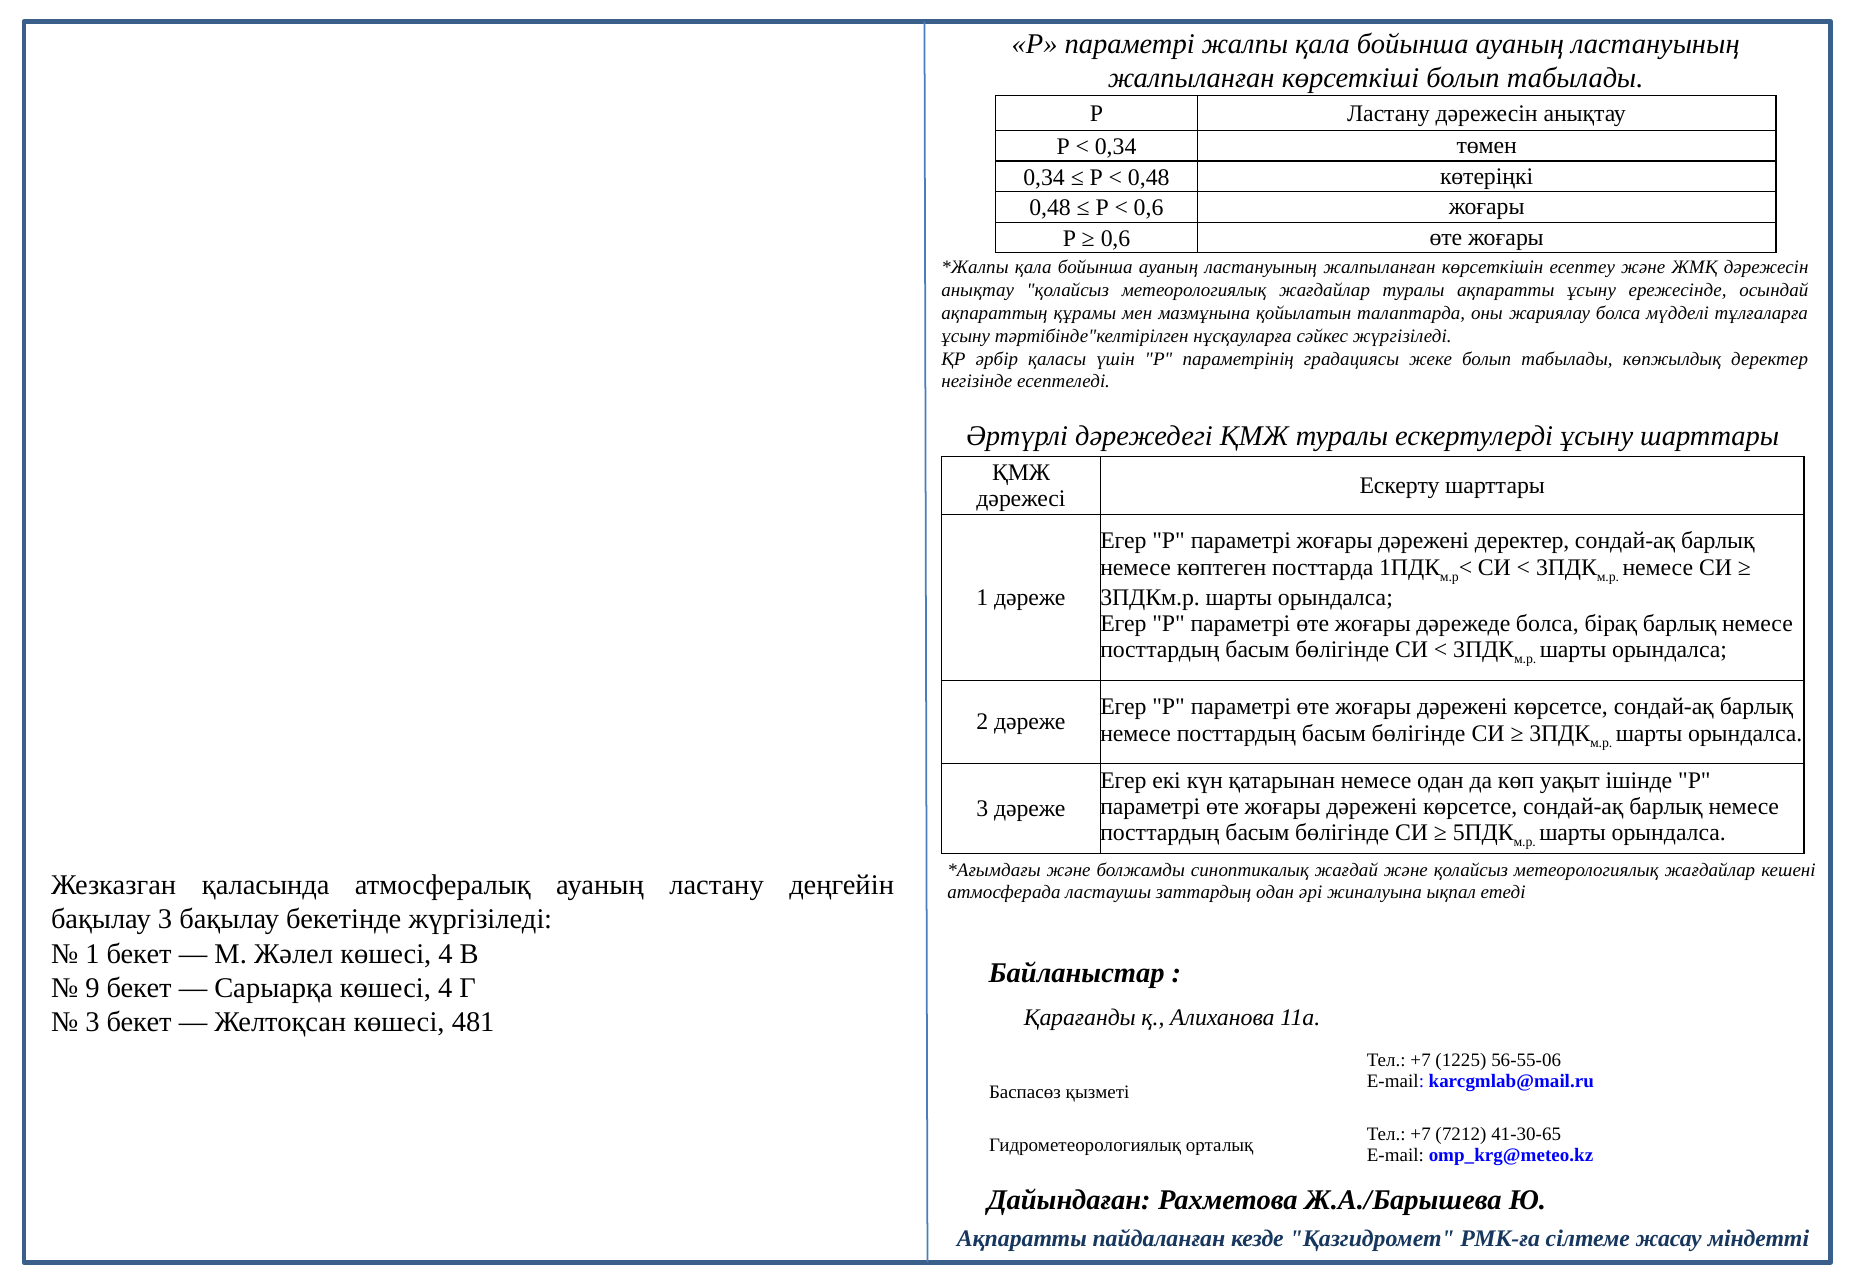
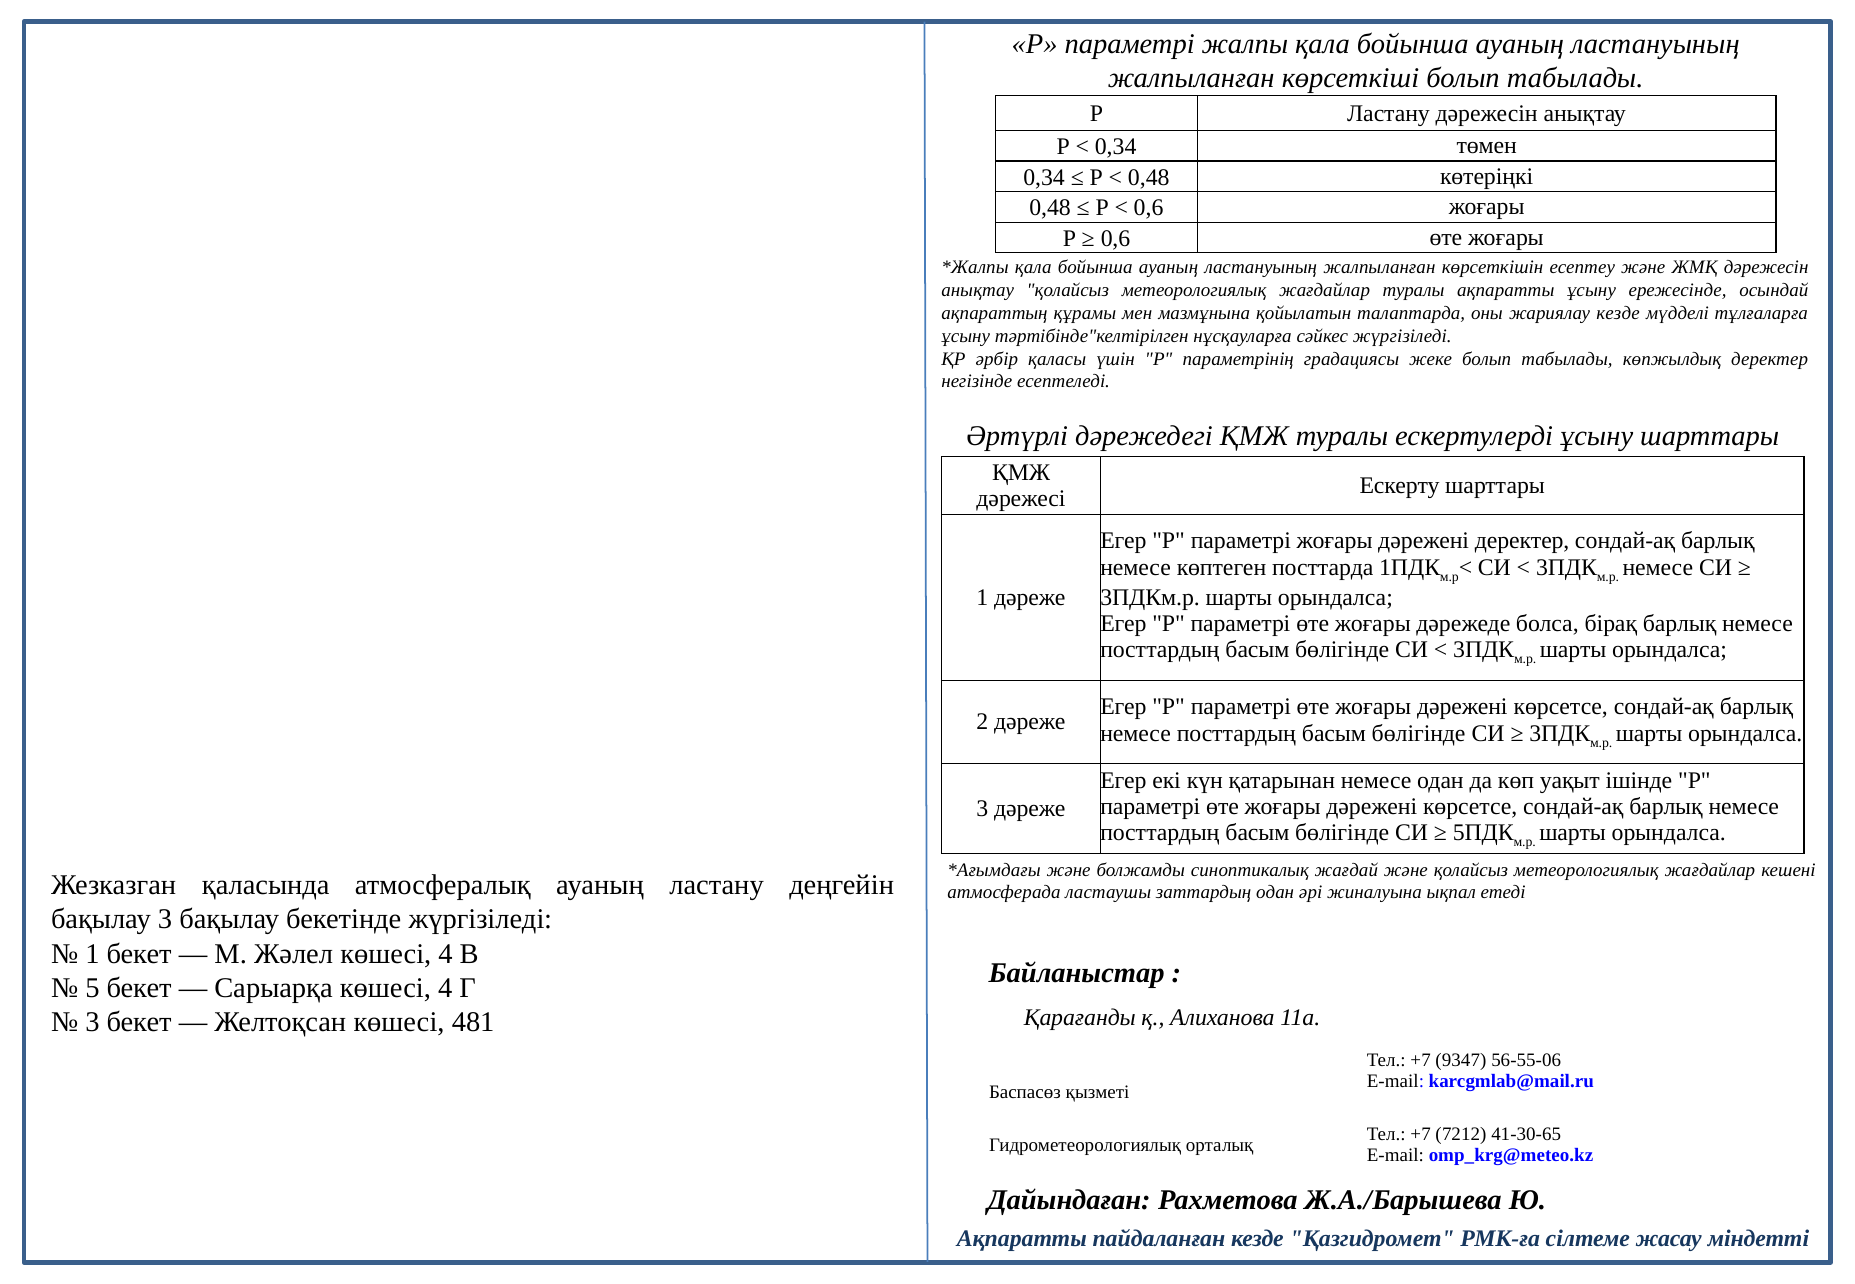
жариялау болса: болса -> кезде
9: 9 -> 5
1225: 1225 -> 9347
